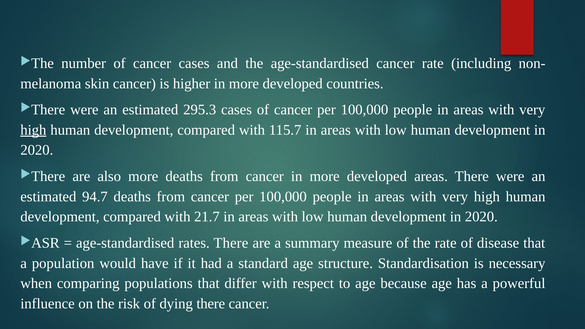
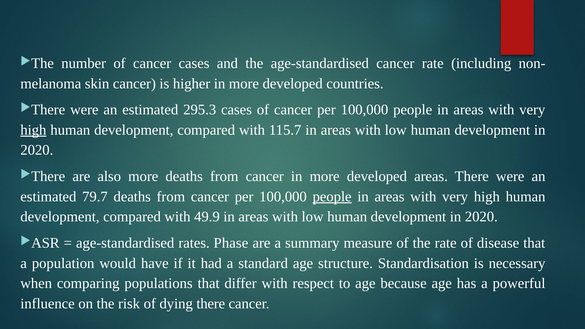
94.7: 94.7 -> 79.7
people at (332, 197) underline: none -> present
21.7: 21.7 -> 49.9
rates There: There -> Phase
